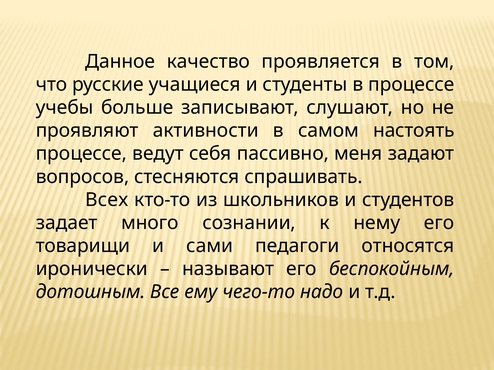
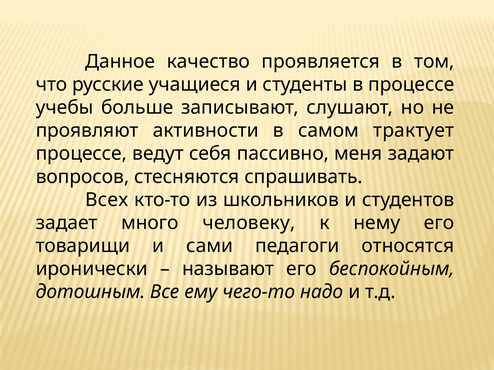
настоять: настоять -> трактует
сознании: сознании -> человеку
